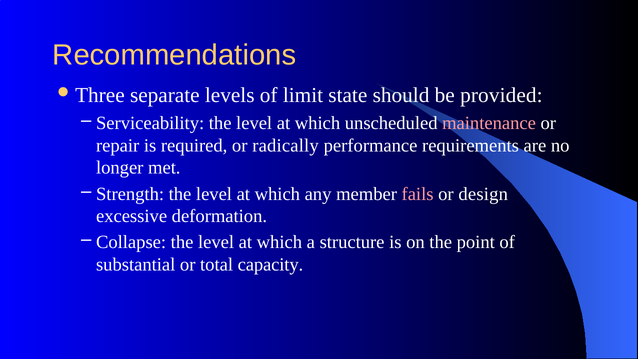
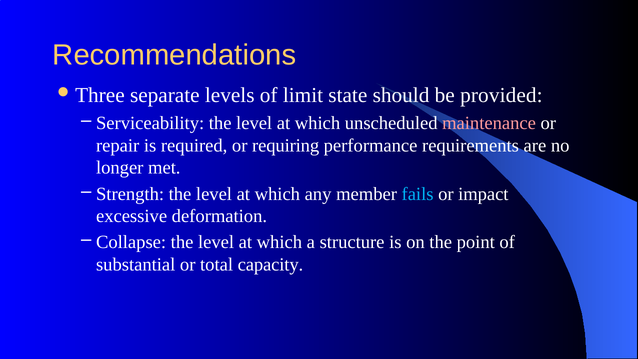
radically: radically -> requiring
fails colour: pink -> light blue
design: design -> impact
